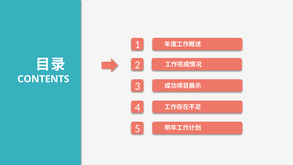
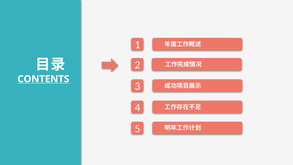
CONTENTS underline: none -> present
